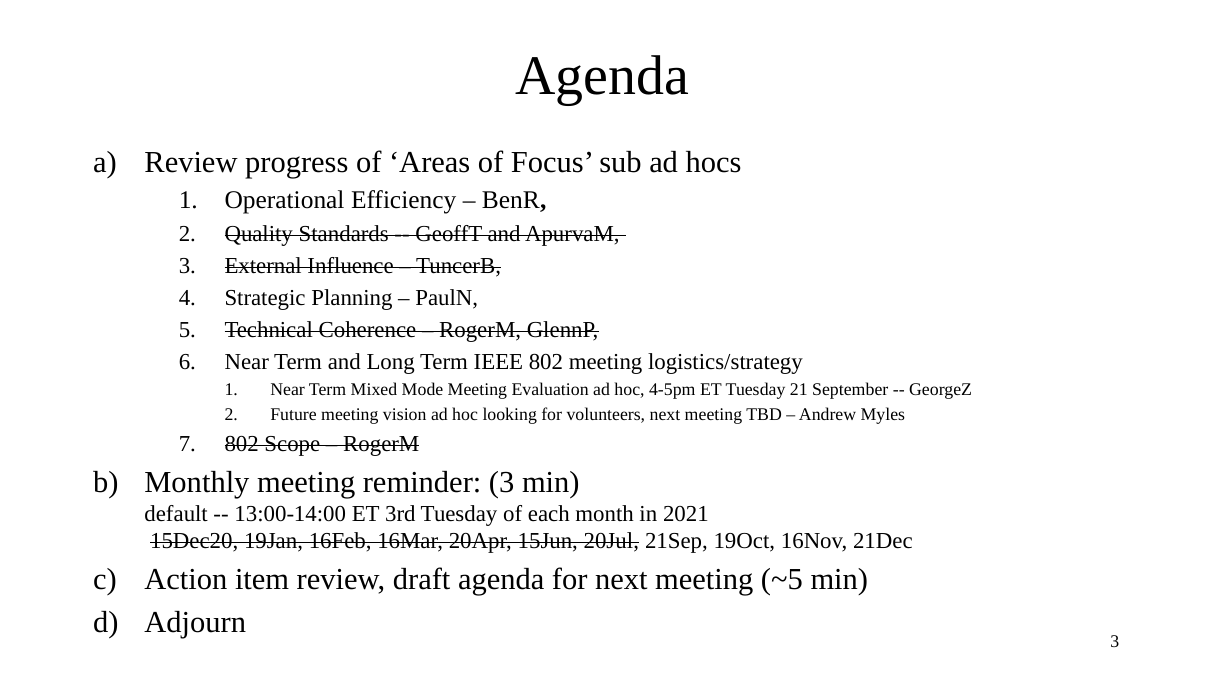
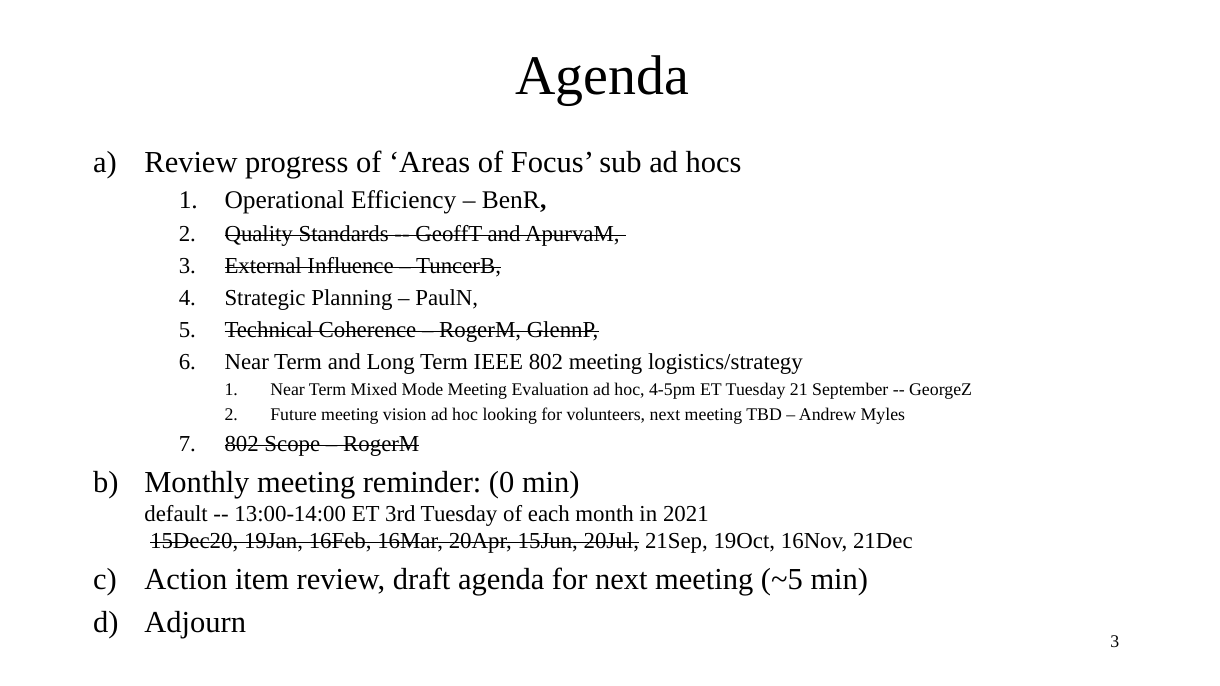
reminder 3: 3 -> 0
